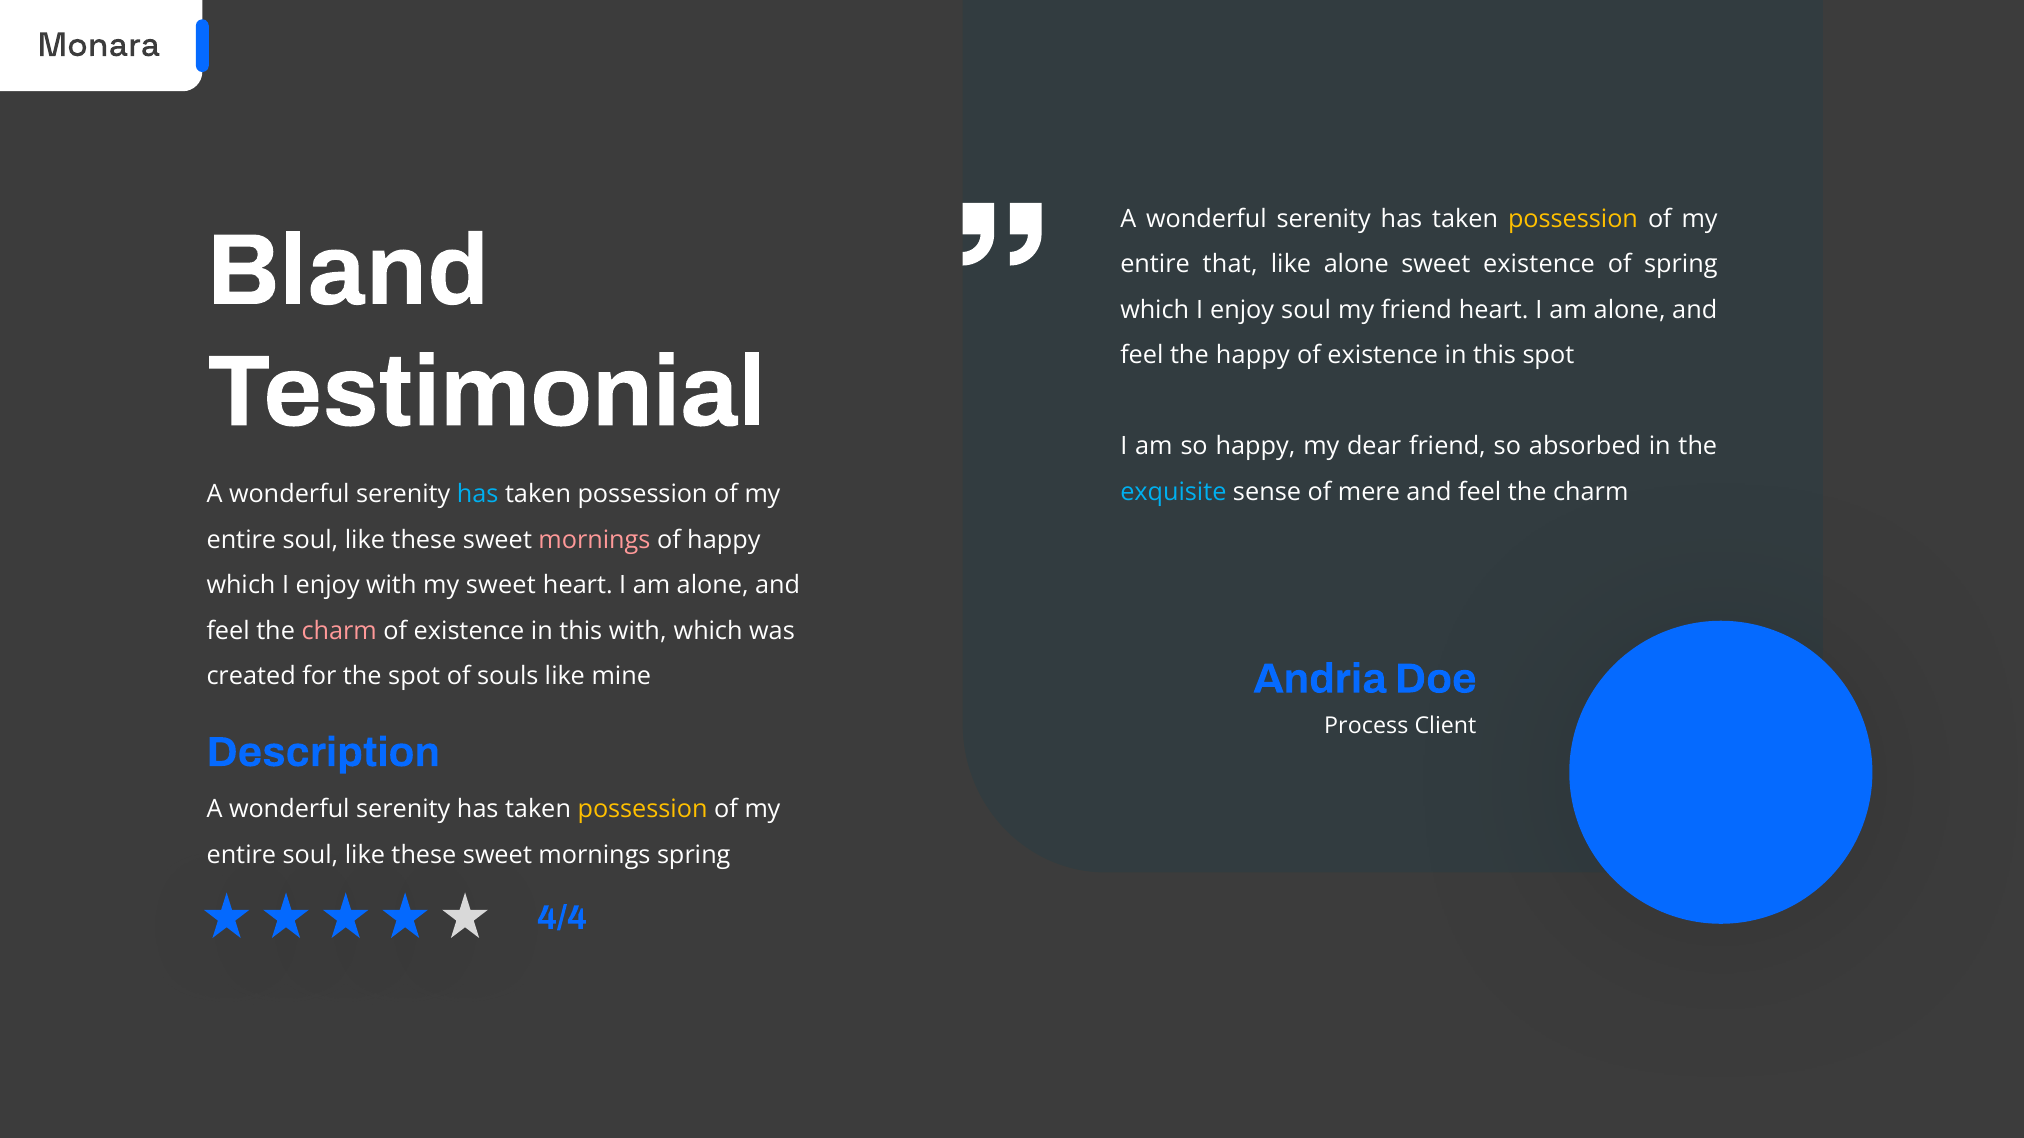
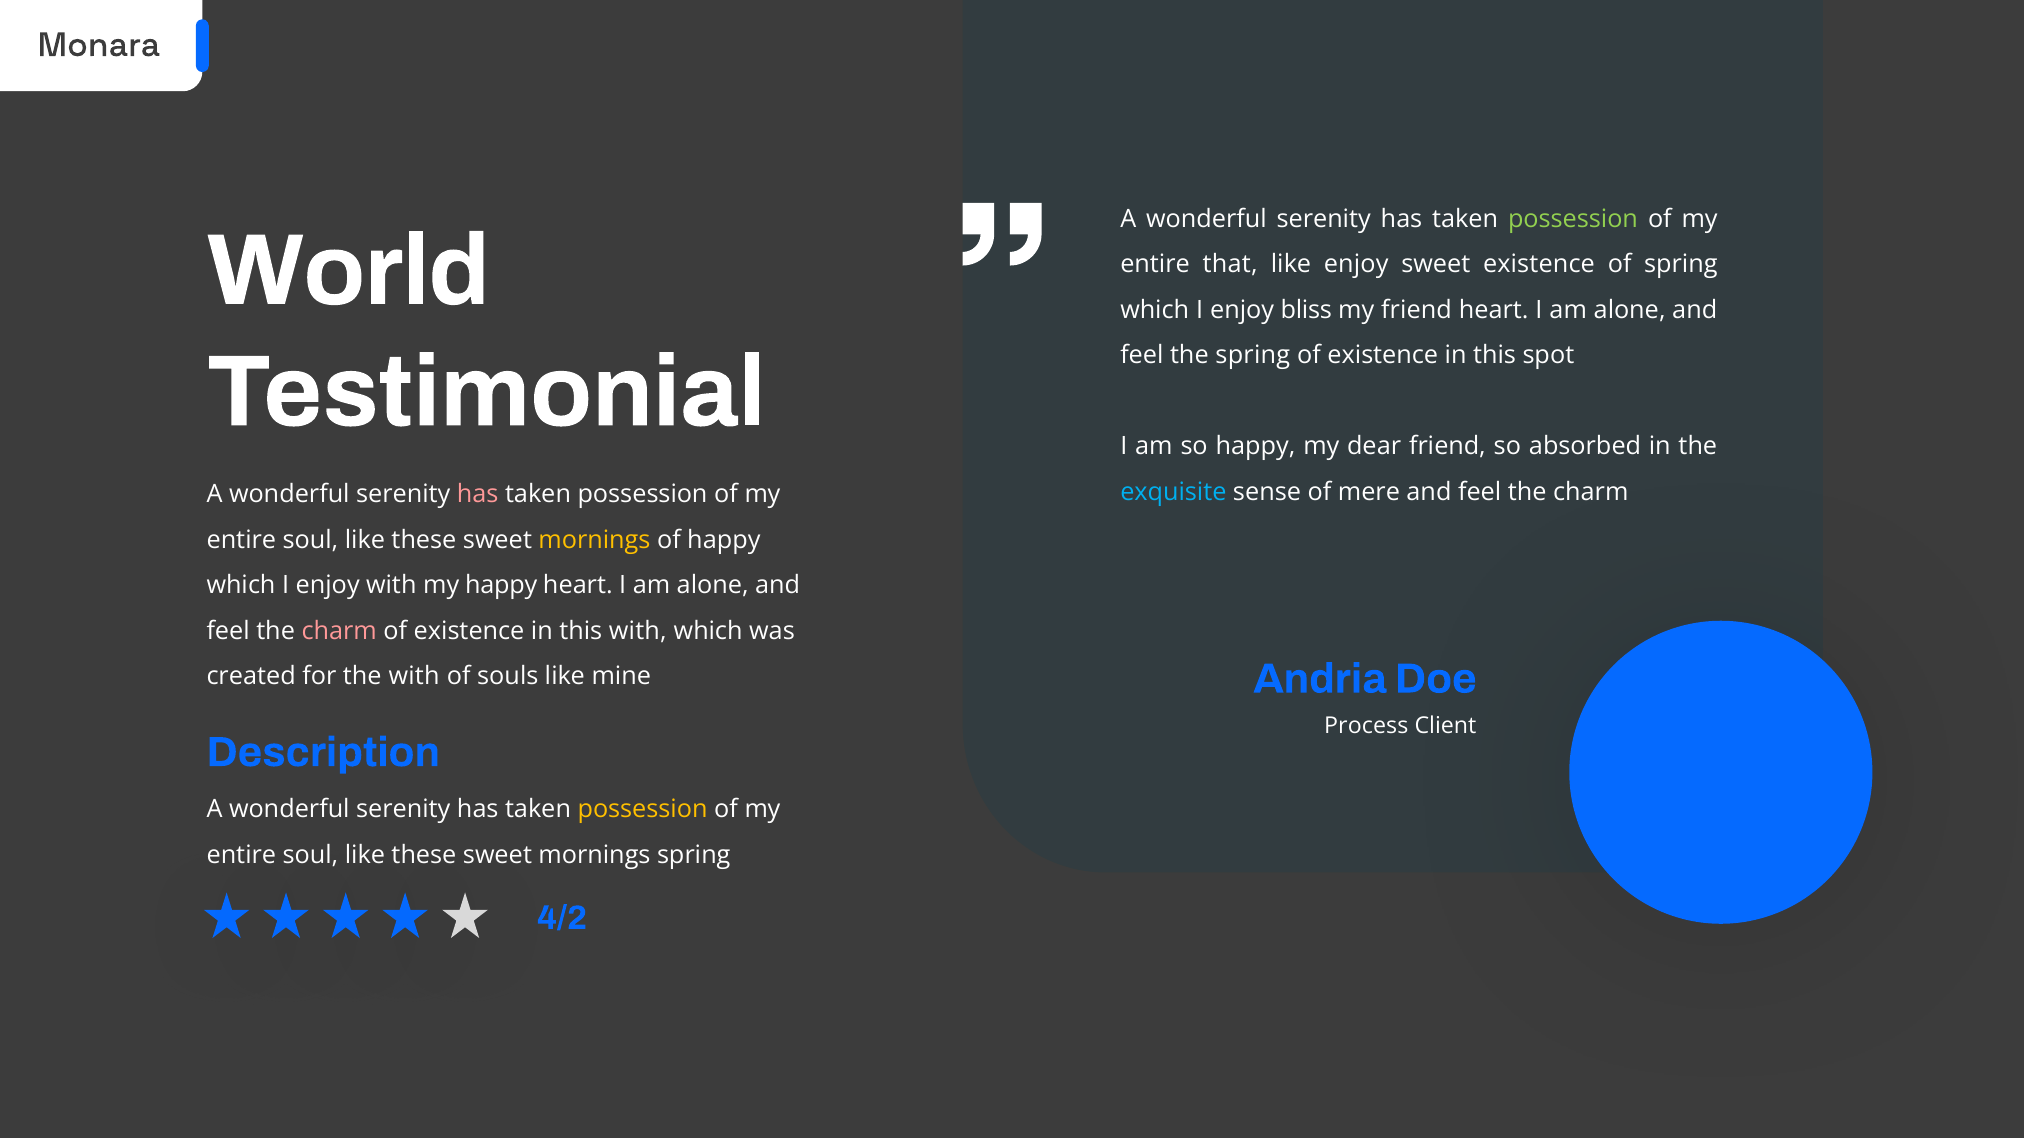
possession at (1573, 219) colour: yellow -> light green
Bland: Bland -> World
like alone: alone -> enjoy
enjoy soul: soul -> bliss
the happy: happy -> spring
has at (478, 495) colour: light blue -> pink
mornings at (594, 540) colour: pink -> yellow
my sweet: sweet -> happy
the spot: spot -> with
4/4: 4/4 -> 4/2
